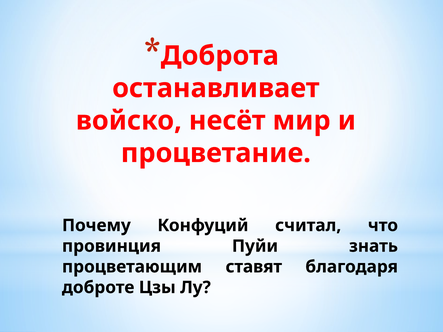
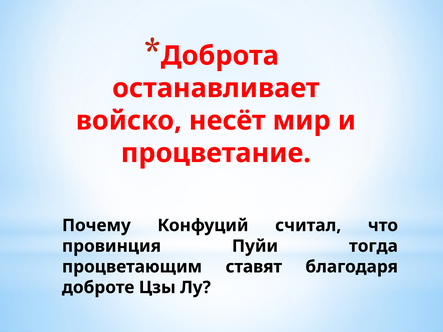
знать: знать -> тогда
